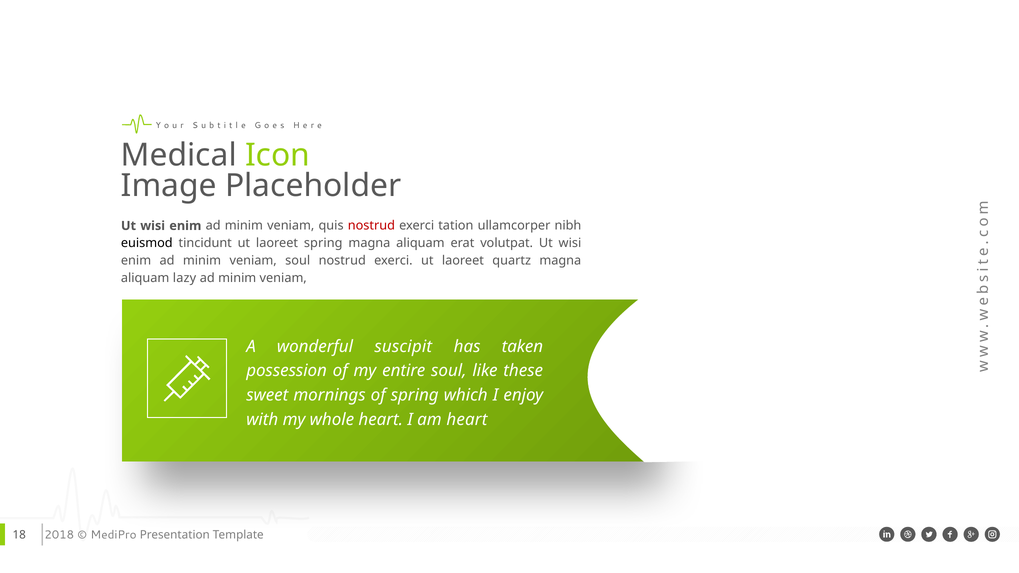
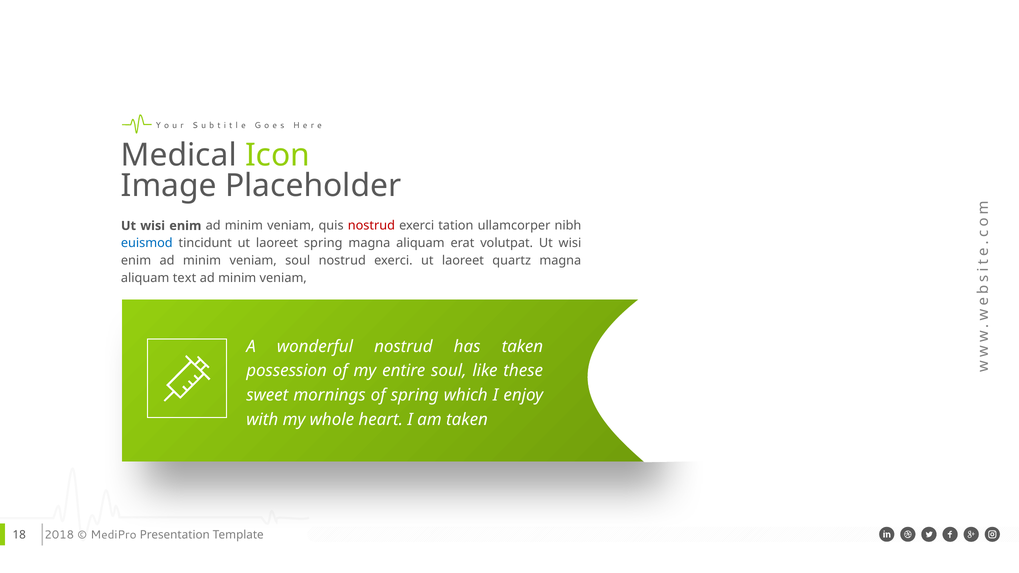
euismod colour: black -> blue
lazy: lazy -> text
wonderful suscipit: suscipit -> nostrud
am heart: heart -> taken
